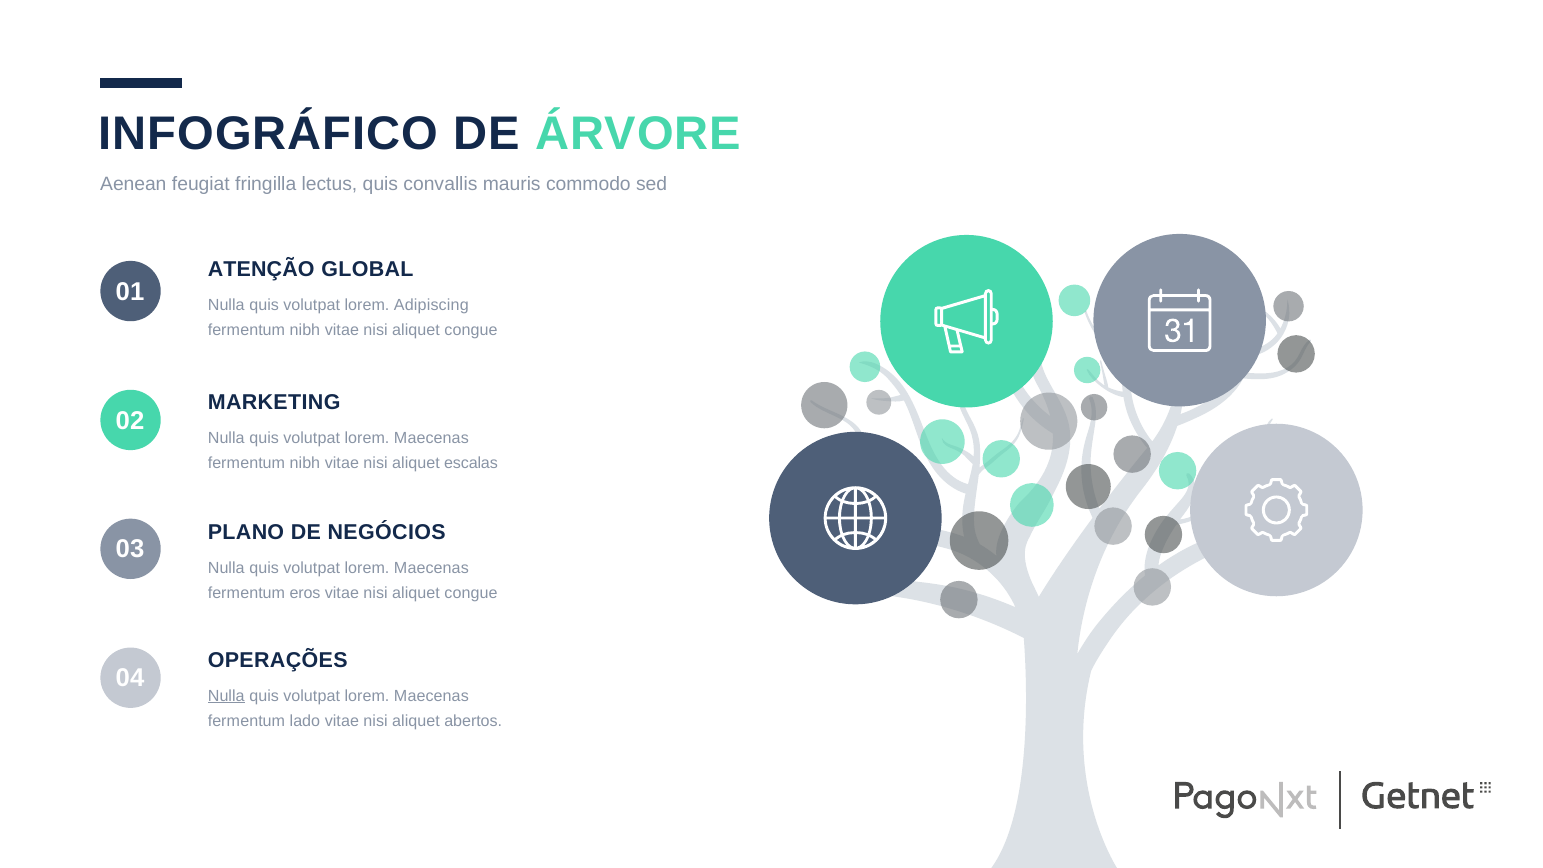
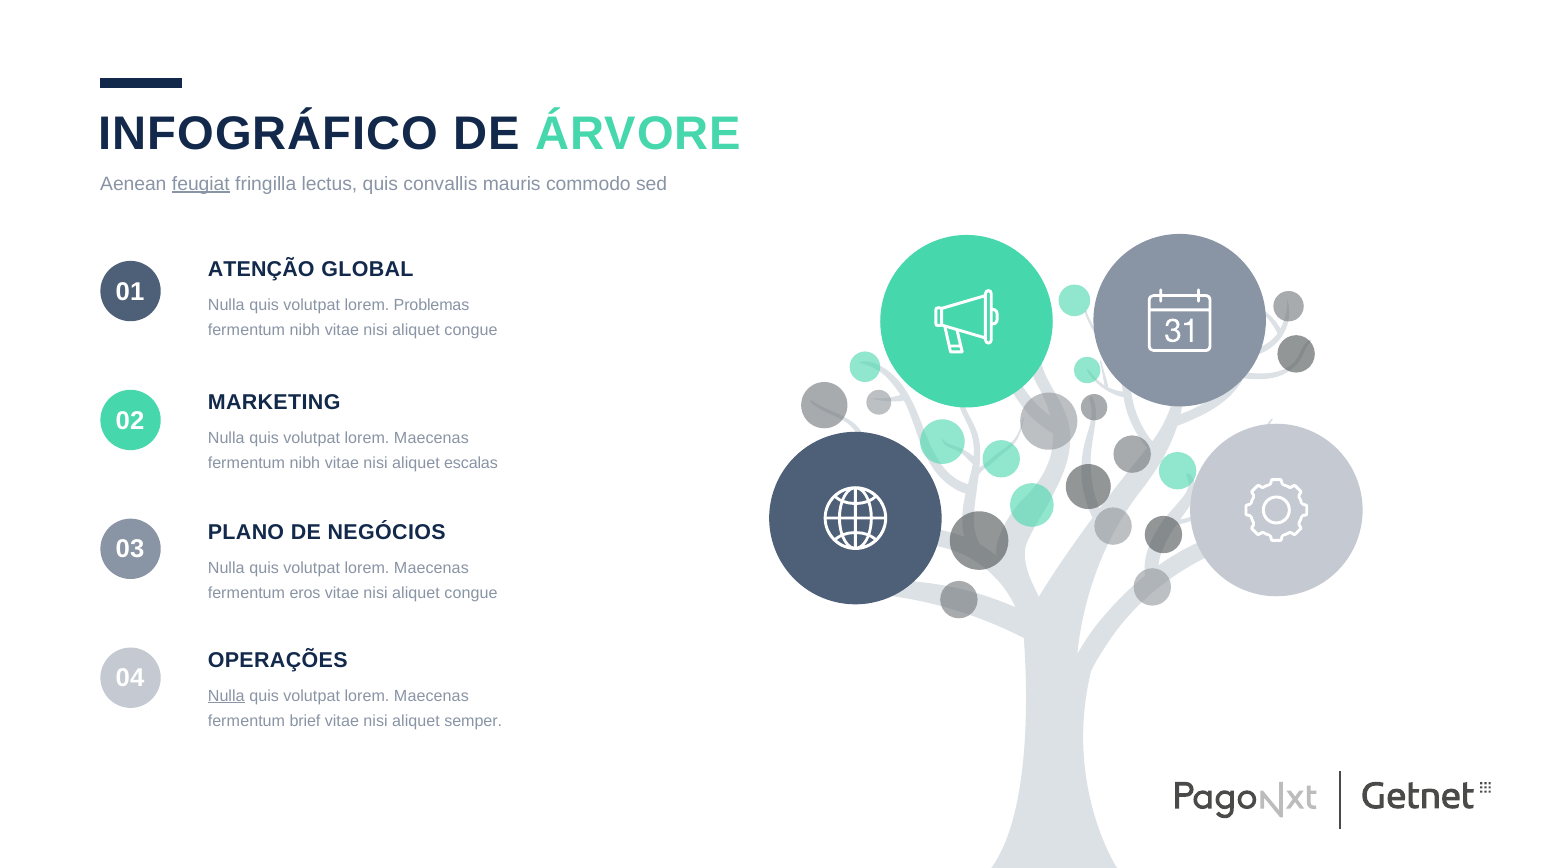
feugiat underline: none -> present
Adipiscing: Adipiscing -> Problemas
lado: lado -> brief
abertos: abertos -> semper
